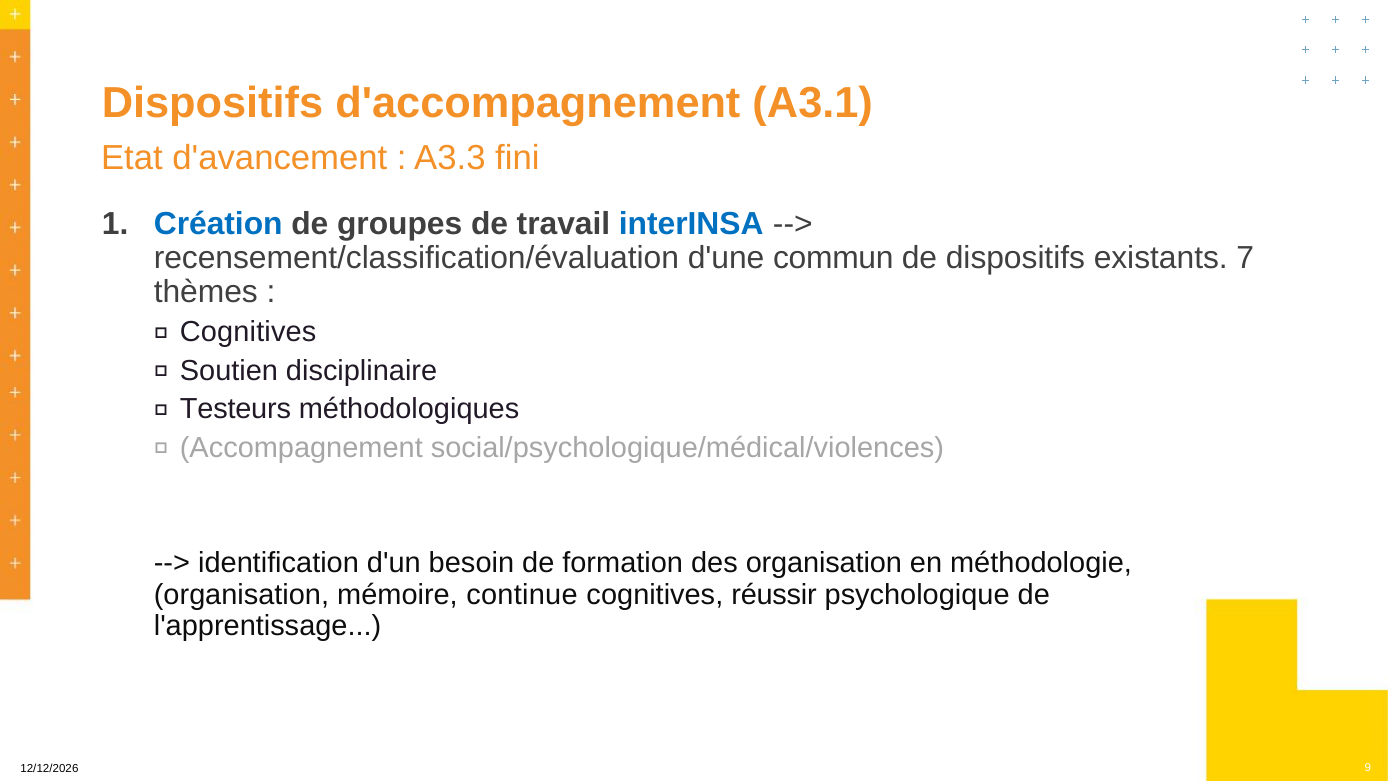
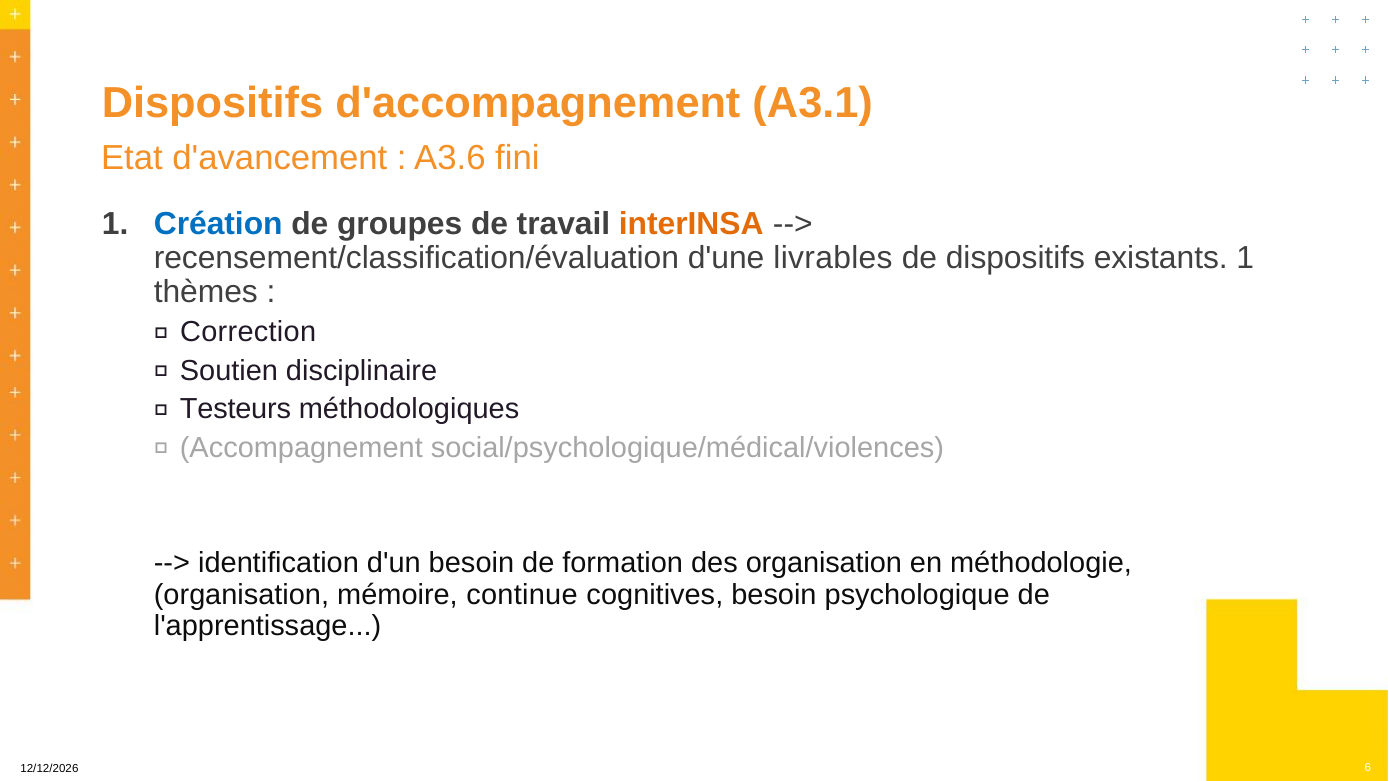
A3.3: A3.3 -> A3.6
interINSA colour: blue -> orange
commun: commun -> livrables
existants 7: 7 -> 1
Cognitives at (248, 332): Cognitives -> Correction
cognitives réussir: réussir -> besoin
9: 9 -> 6
